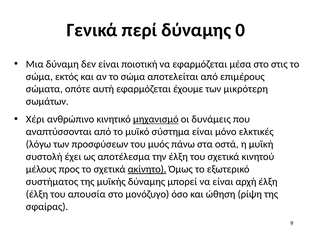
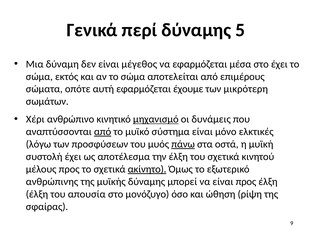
0: 0 -> 5
ποιοτική: ποιοτική -> μέγεθος
στο στις: στις -> έχει
από at (103, 132) underline: none -> present
πάνω underline: none -> present
συστήματος: συστήματος -> ανθρώπινης
είναι αρχή: αρχή -> προς
